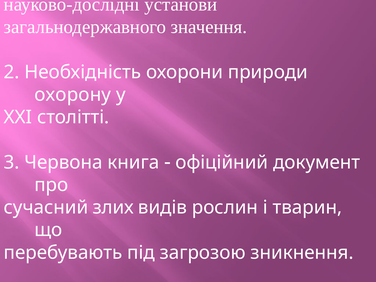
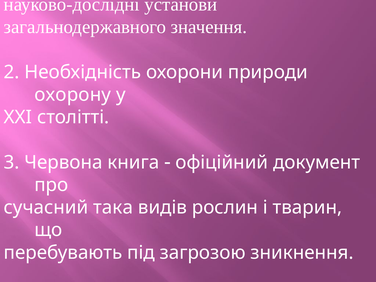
злих: злих -> така
